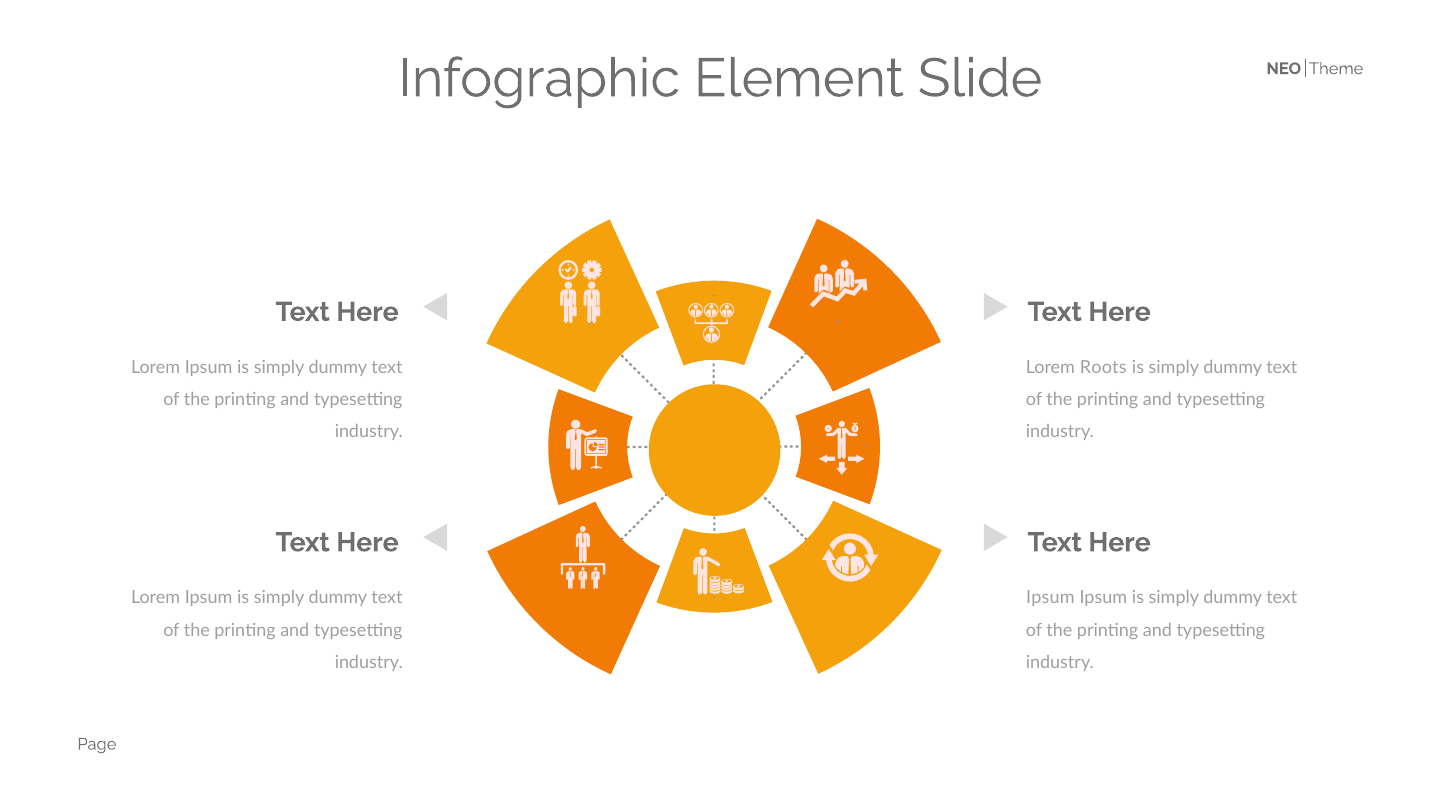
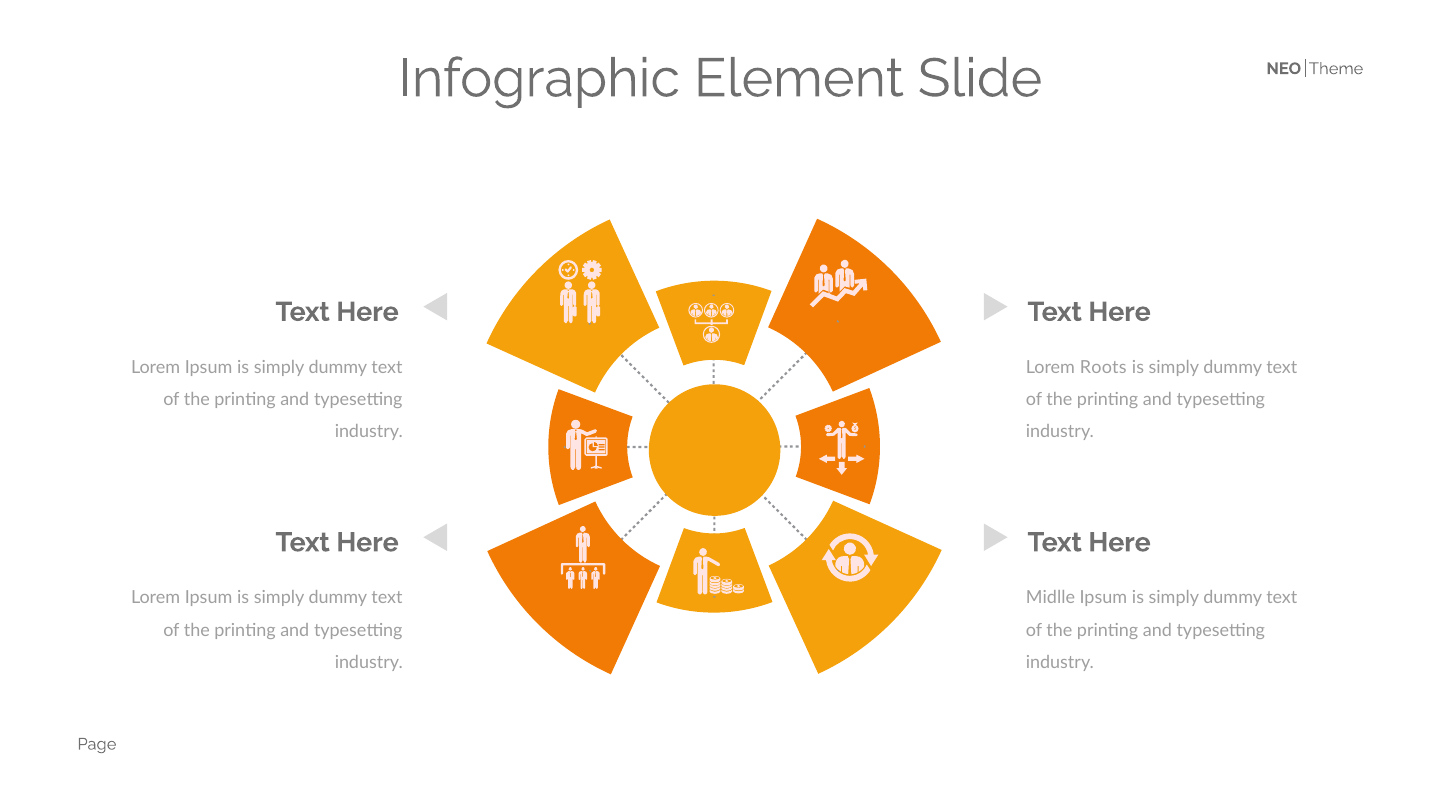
Ipsum at (1050, 597): Ipsum -> Midlle
